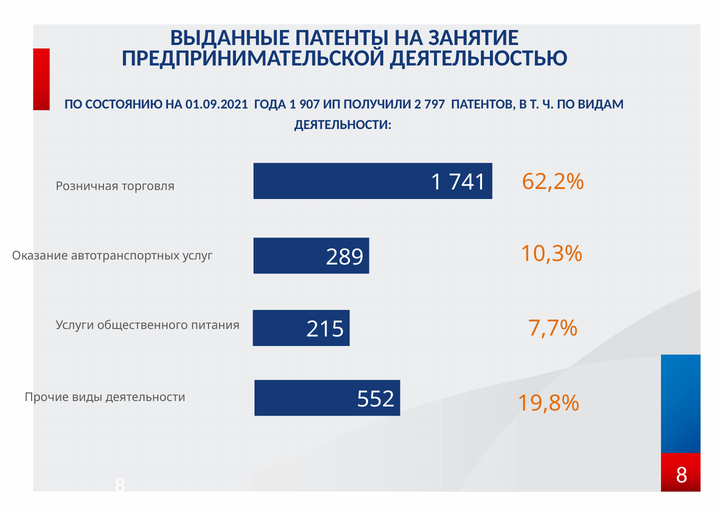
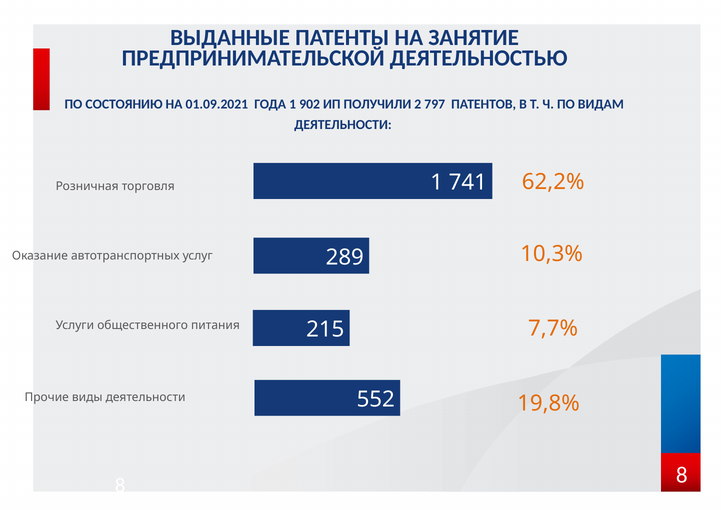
907: 907 -> 902
